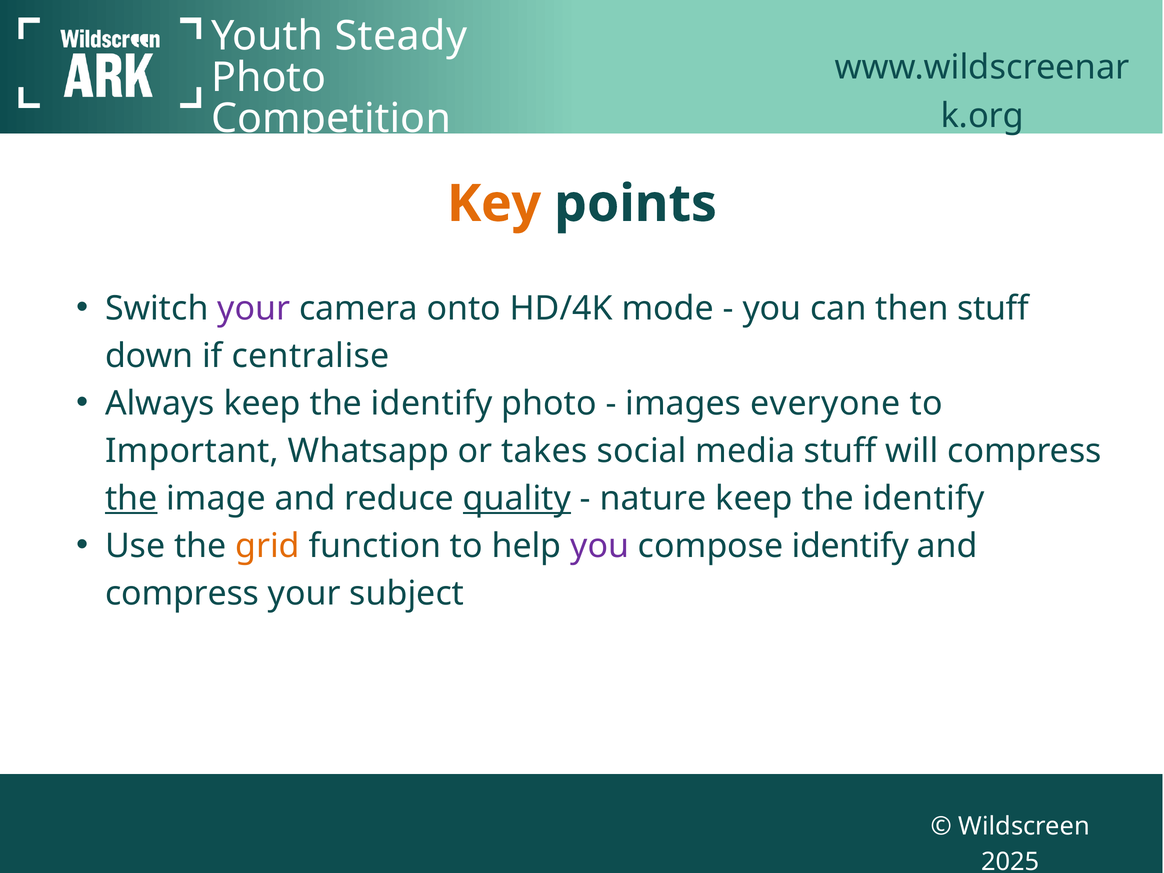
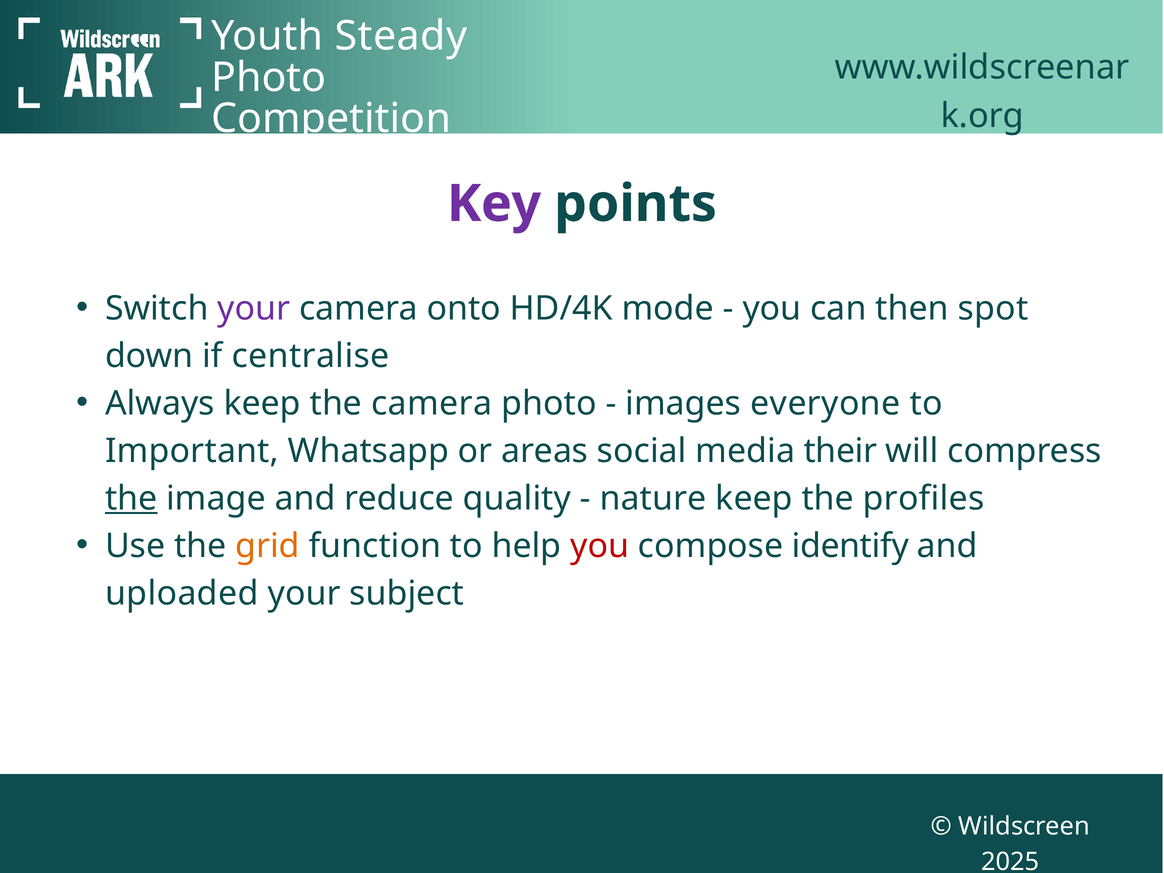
Key colour: orange -> purple
then stuff: stuff -> spot
Always keep the identify: identify -> camera
takes: takes -> areas
media stuff: stuff -> their
quality underline: present -> none
identify at (924, 498): identify -> profiles
you at (600, 546) colour: purple -> red
compress at (182, 593): compress -> uploaded
